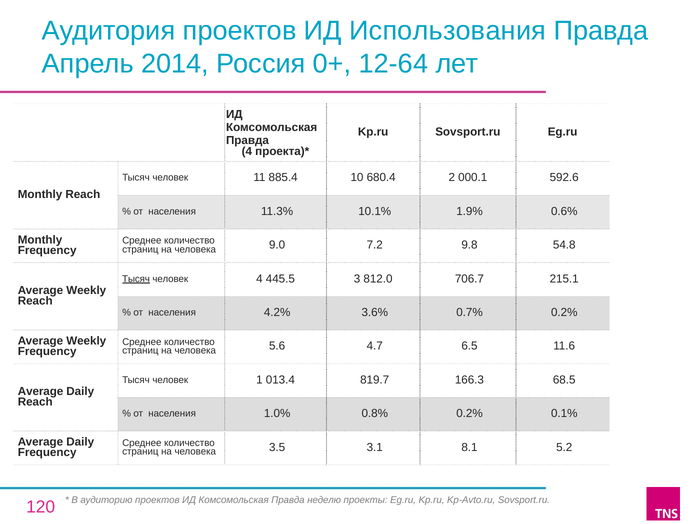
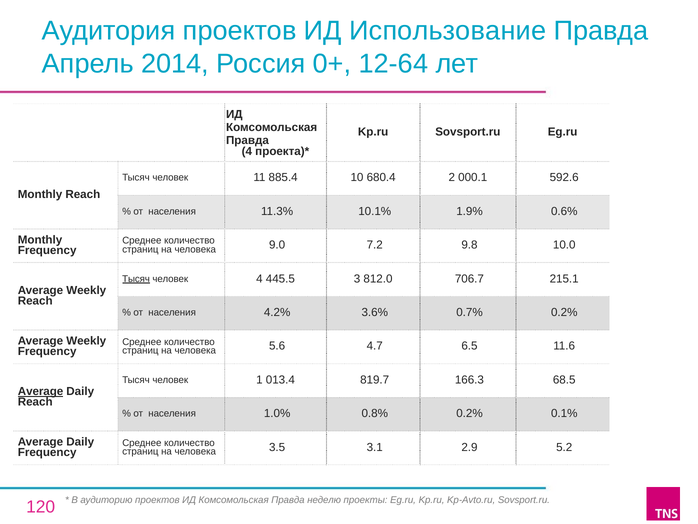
Использования: Использования -> Использование
54.8: 54.8 -> 10.0
Average at (41, 391) underline: none -> present
8.1: 8.1 -> 2.9
